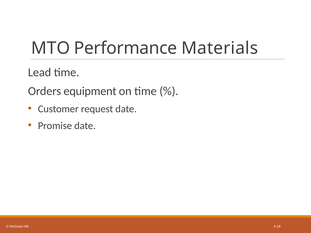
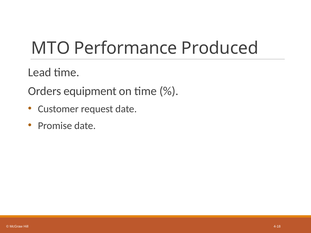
Materials: Materials -> Produced
